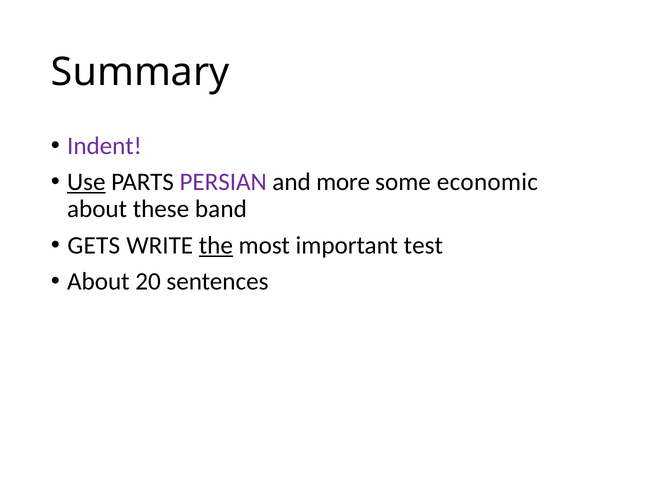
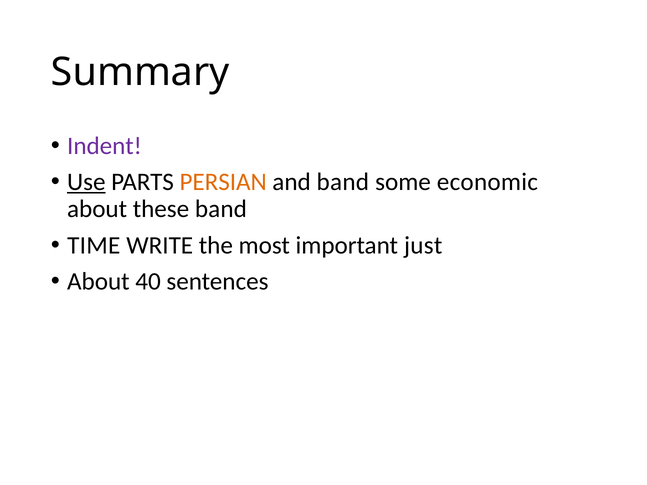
PERSIAN colour: purple -> orange
and more: more -> band
GETS: GETS -> TIME
the underline: present -> none
test: test -> just
20: 20 -> 40
